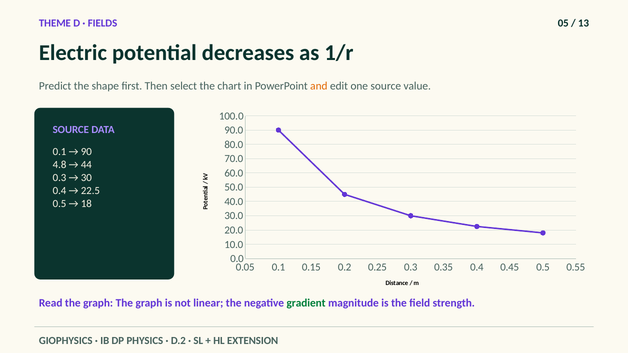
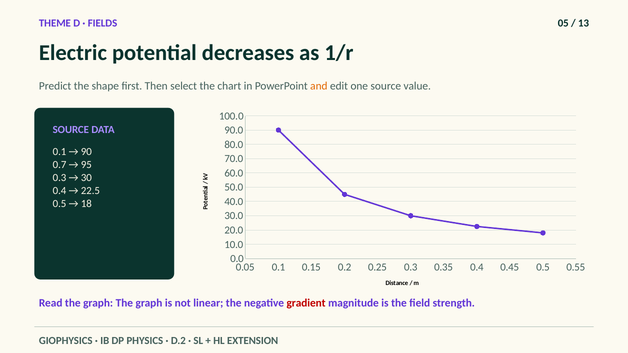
4.8: 4.8 -> 0.7
44: 44 -> 95
gradient colour: green -> red
